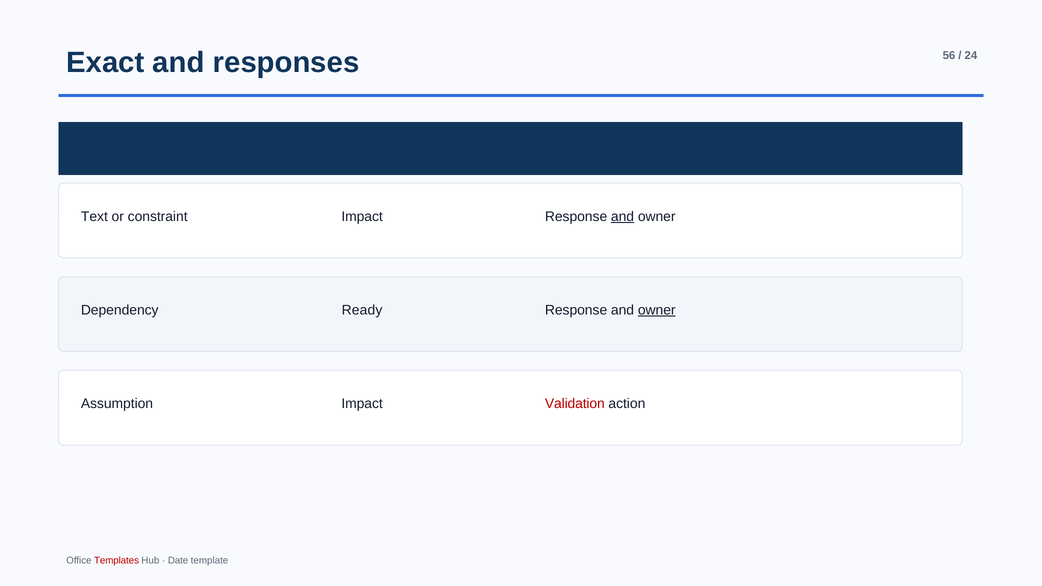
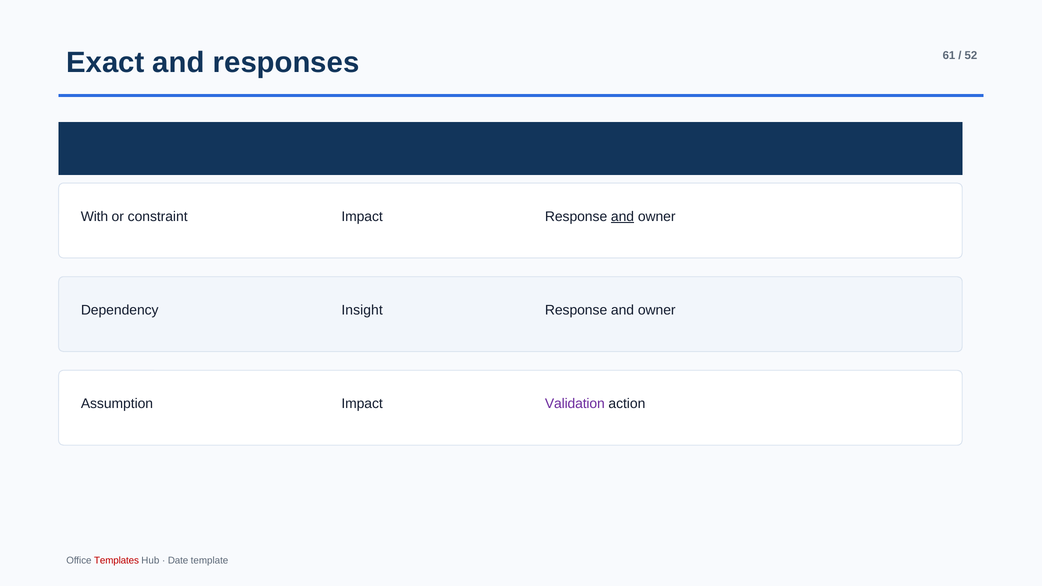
56: 56 -> 61
24: 24 -> 52
Text: Text -> With
Ready: Ready -> Insight
owner at (657, 310) underline: present -> none
Validation colour: red -> purple
